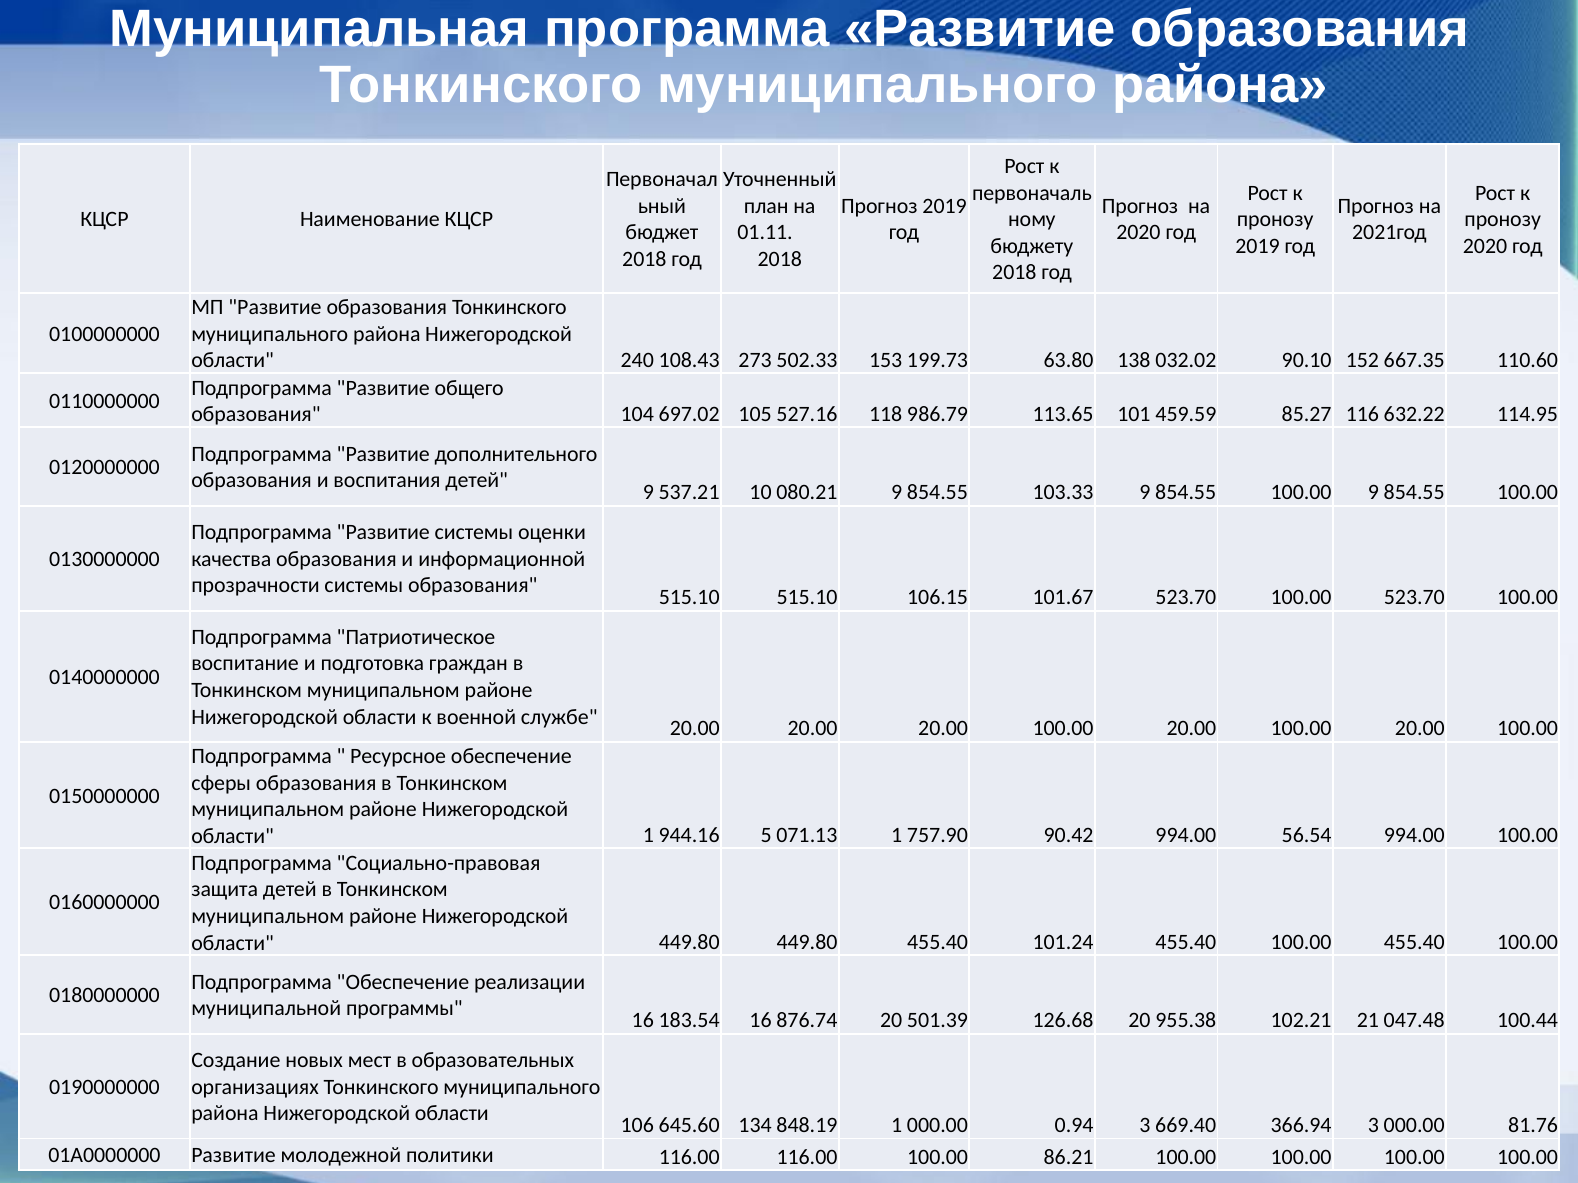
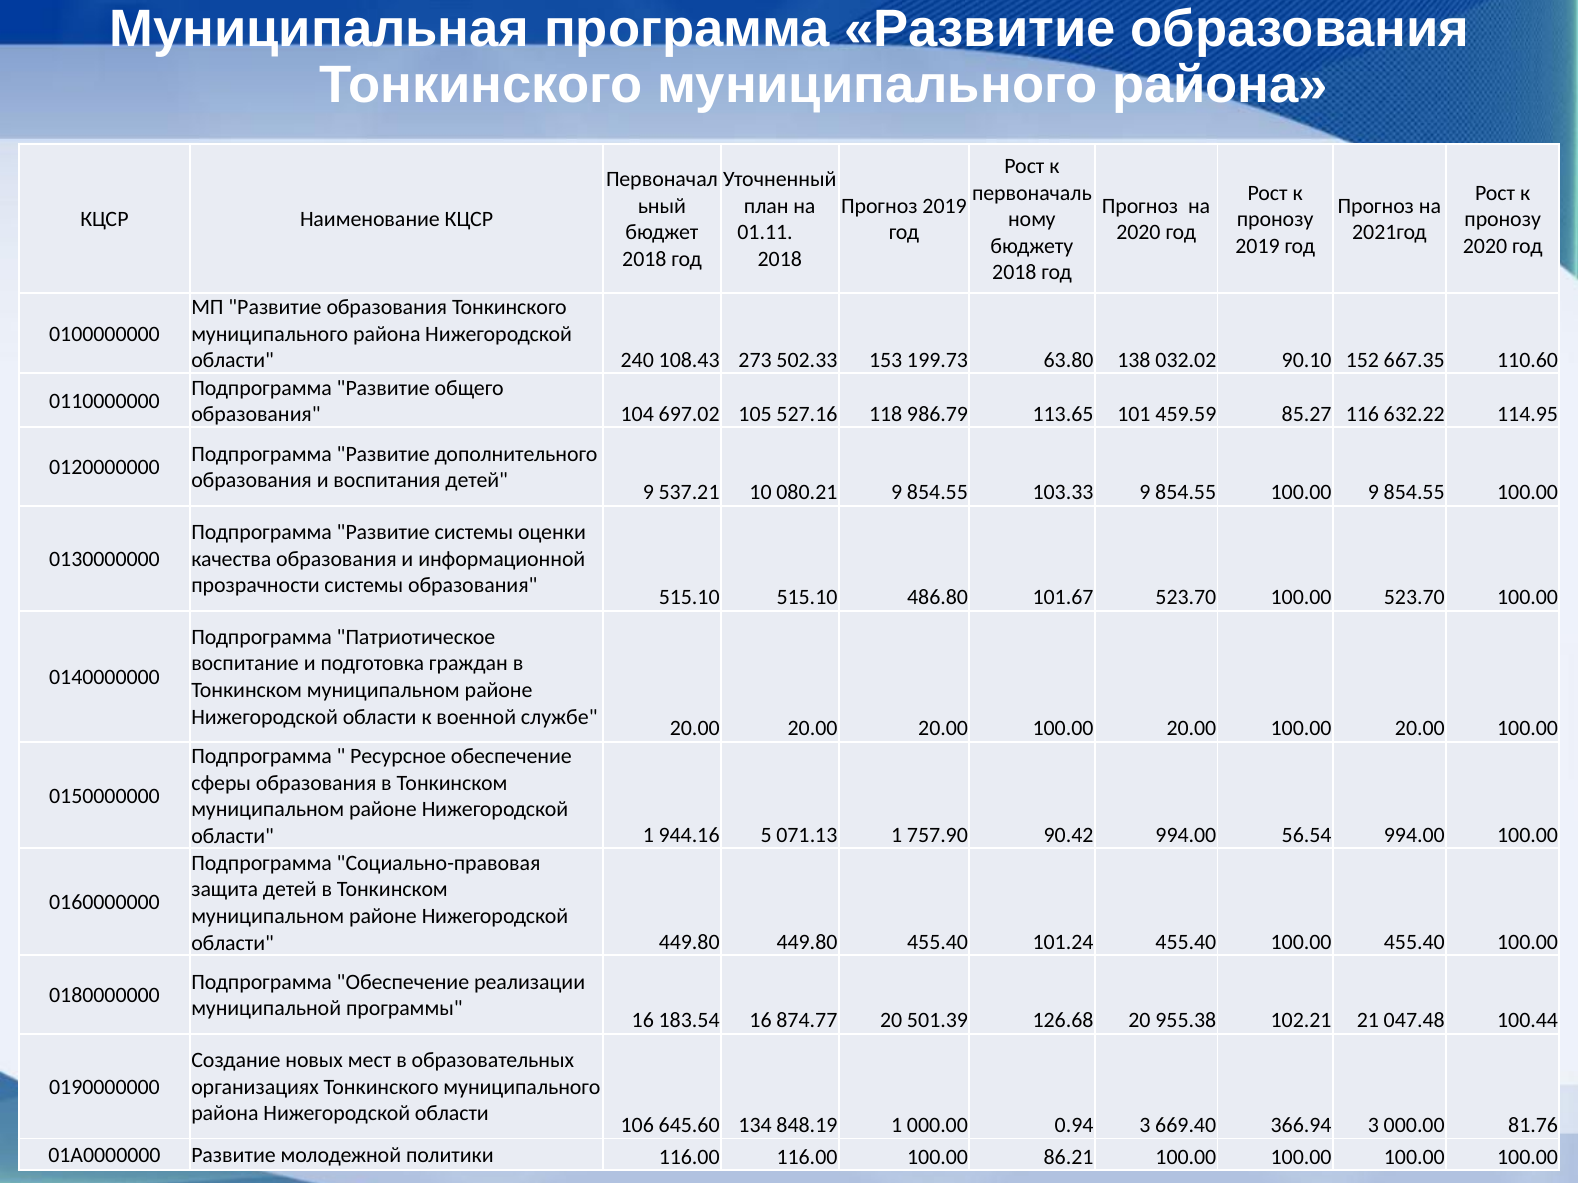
106.15: 106.15 -> 486.80
876.74: 876.74 -> 874.77
